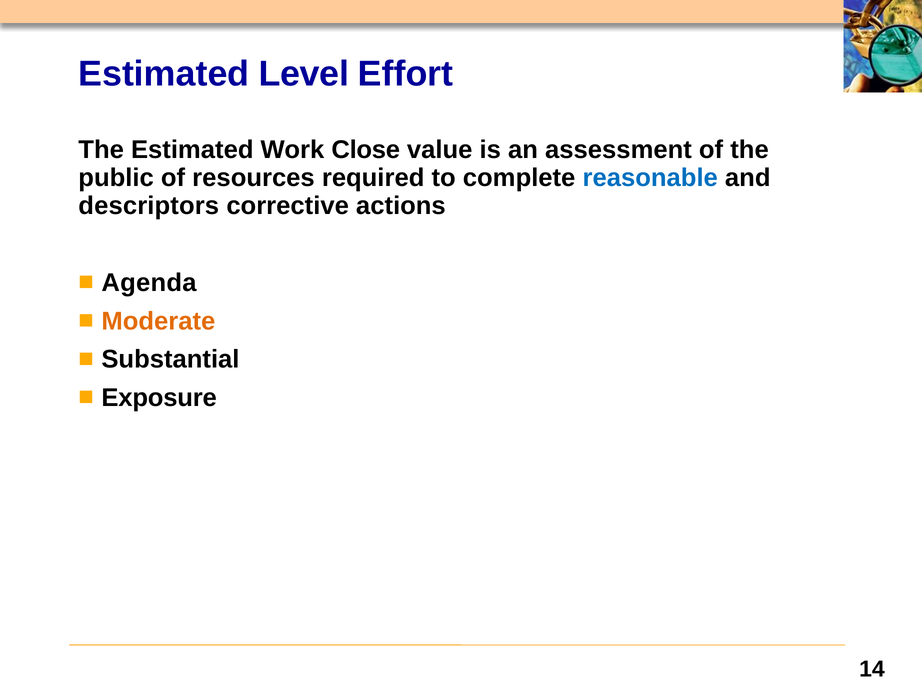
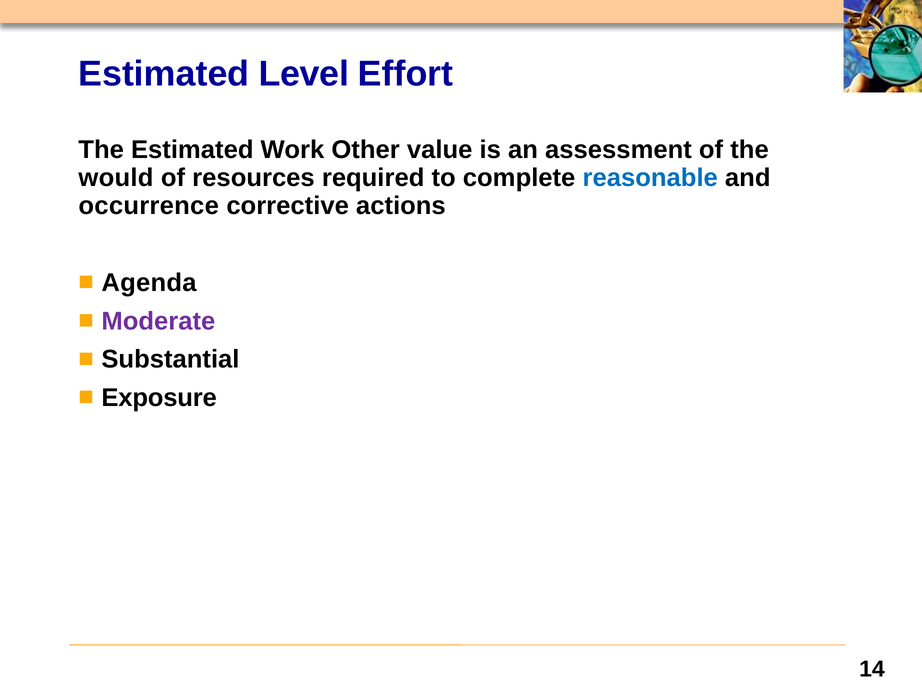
Close: Close -> Other
public: public -> would
descriptors: descriptors -> occurrence
Moderate colour: orange -> purple
